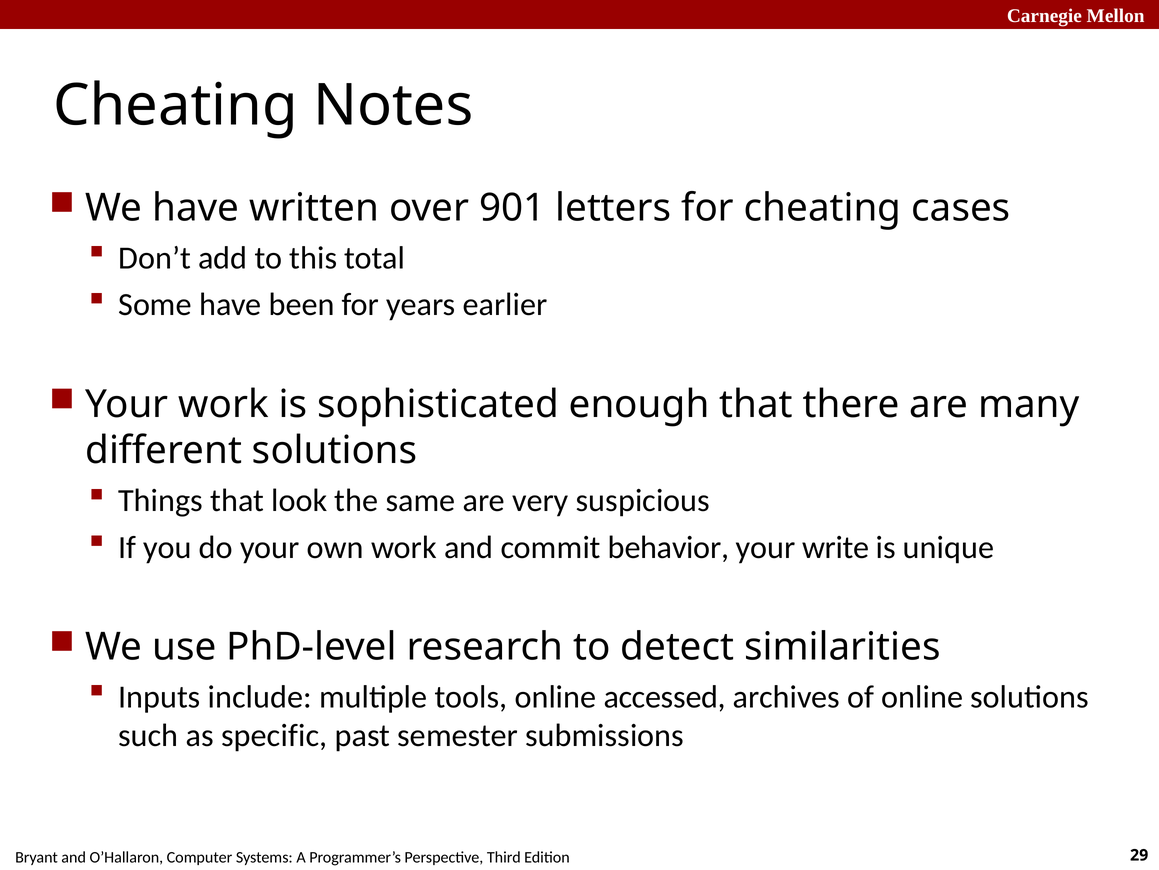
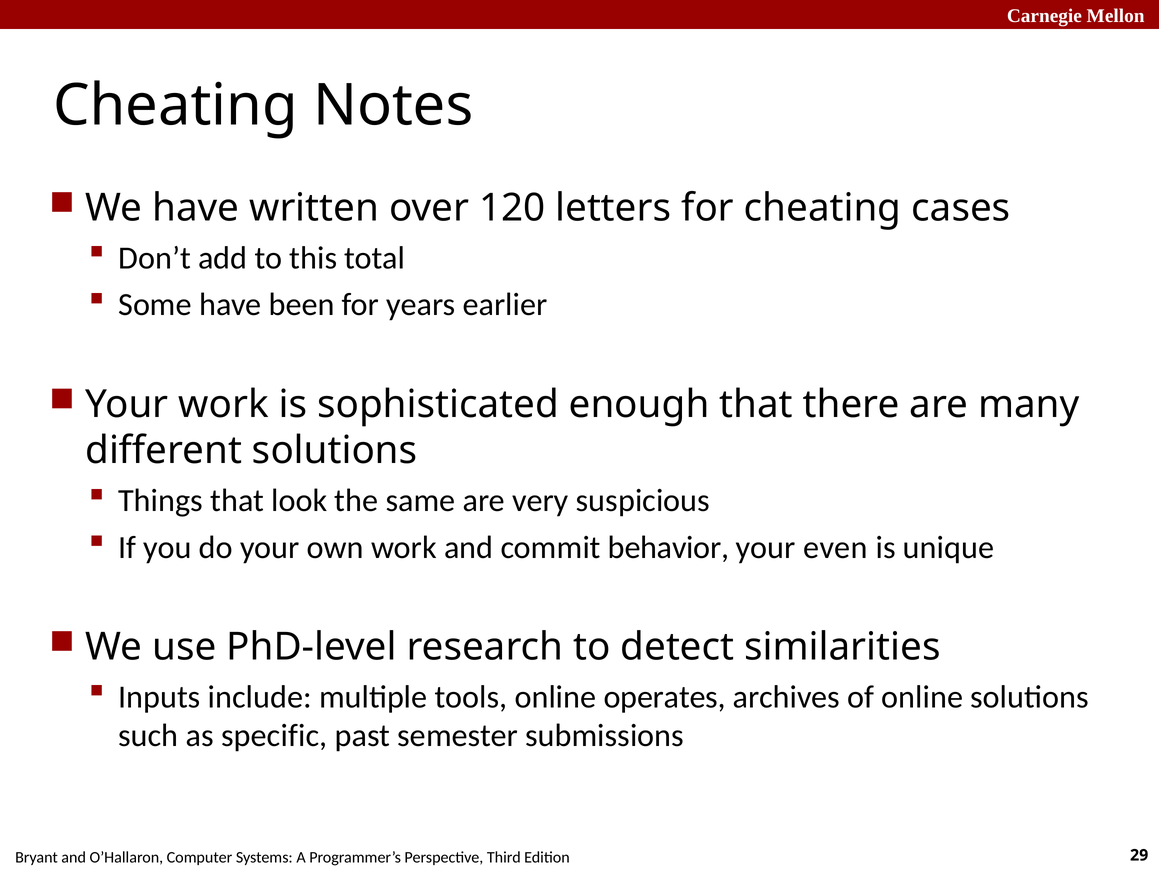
901: 901 -> 120
write: write -> even
accessed: accessed -> operates
